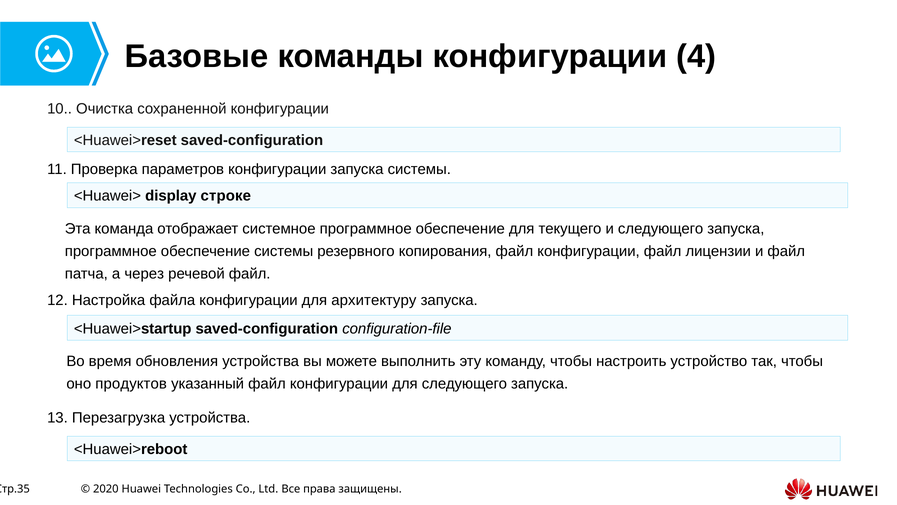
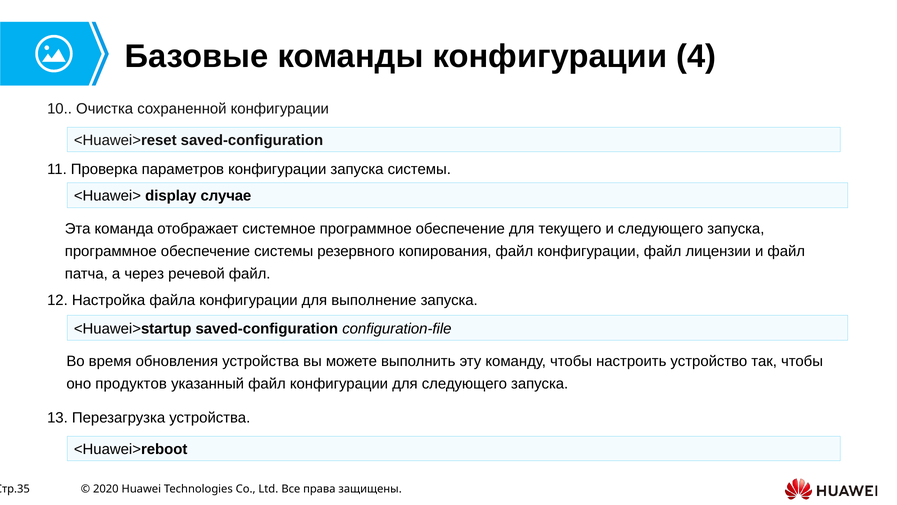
строке: строке -> случае
архитектуру: архитектуру -> выполнение
